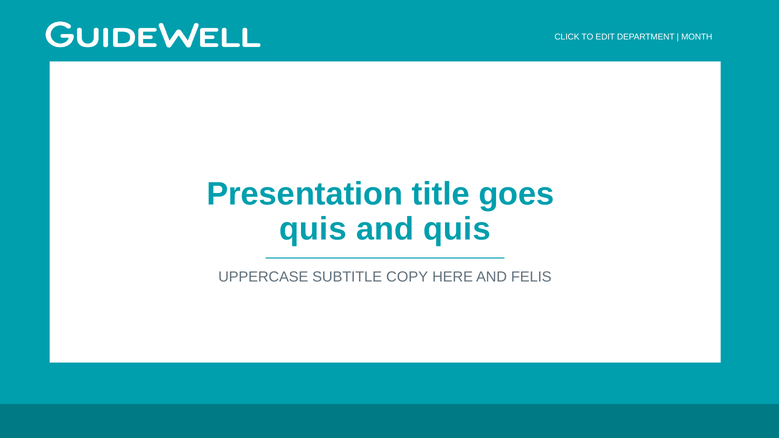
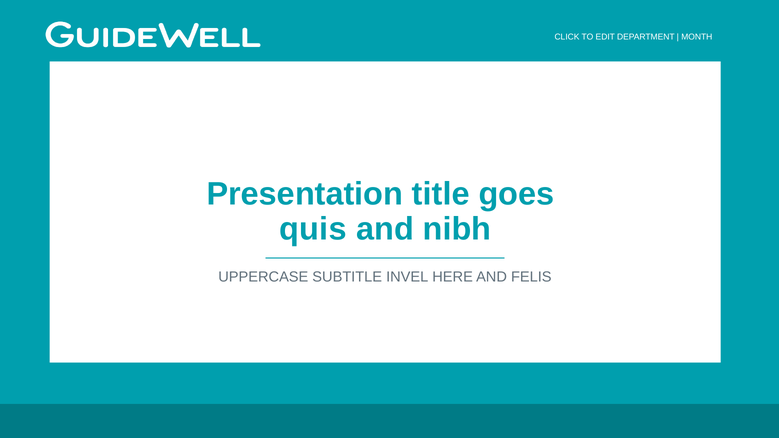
and quis: quis -> nibh
COPY: COPY -> INVEL
